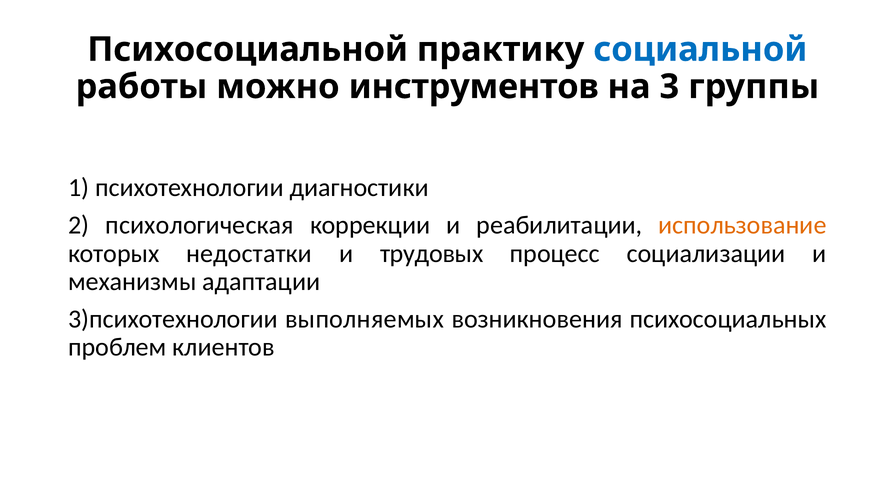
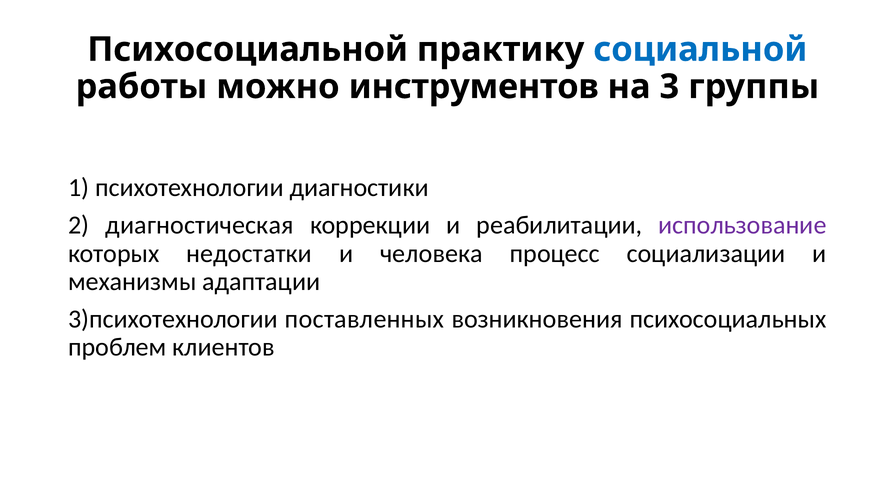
психологическая: психологическая -> диагностическая
использование colour: orange -> purple
трудовых: трудовых -> человека
выполняемых: выполняемых -> поставленных
